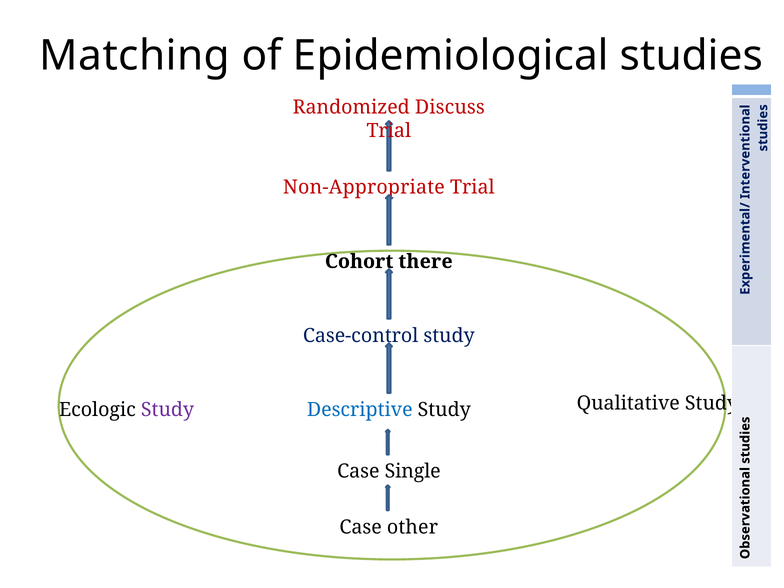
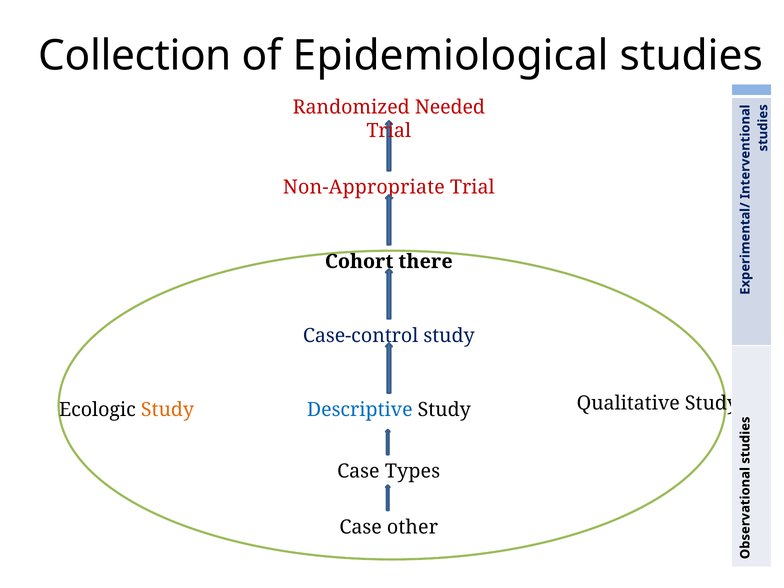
Matching: Matching -> Collection
Discuss: Discuss -> Needed
Study at (168, 410) colour: purple -> orange
Single: Single -> Types
